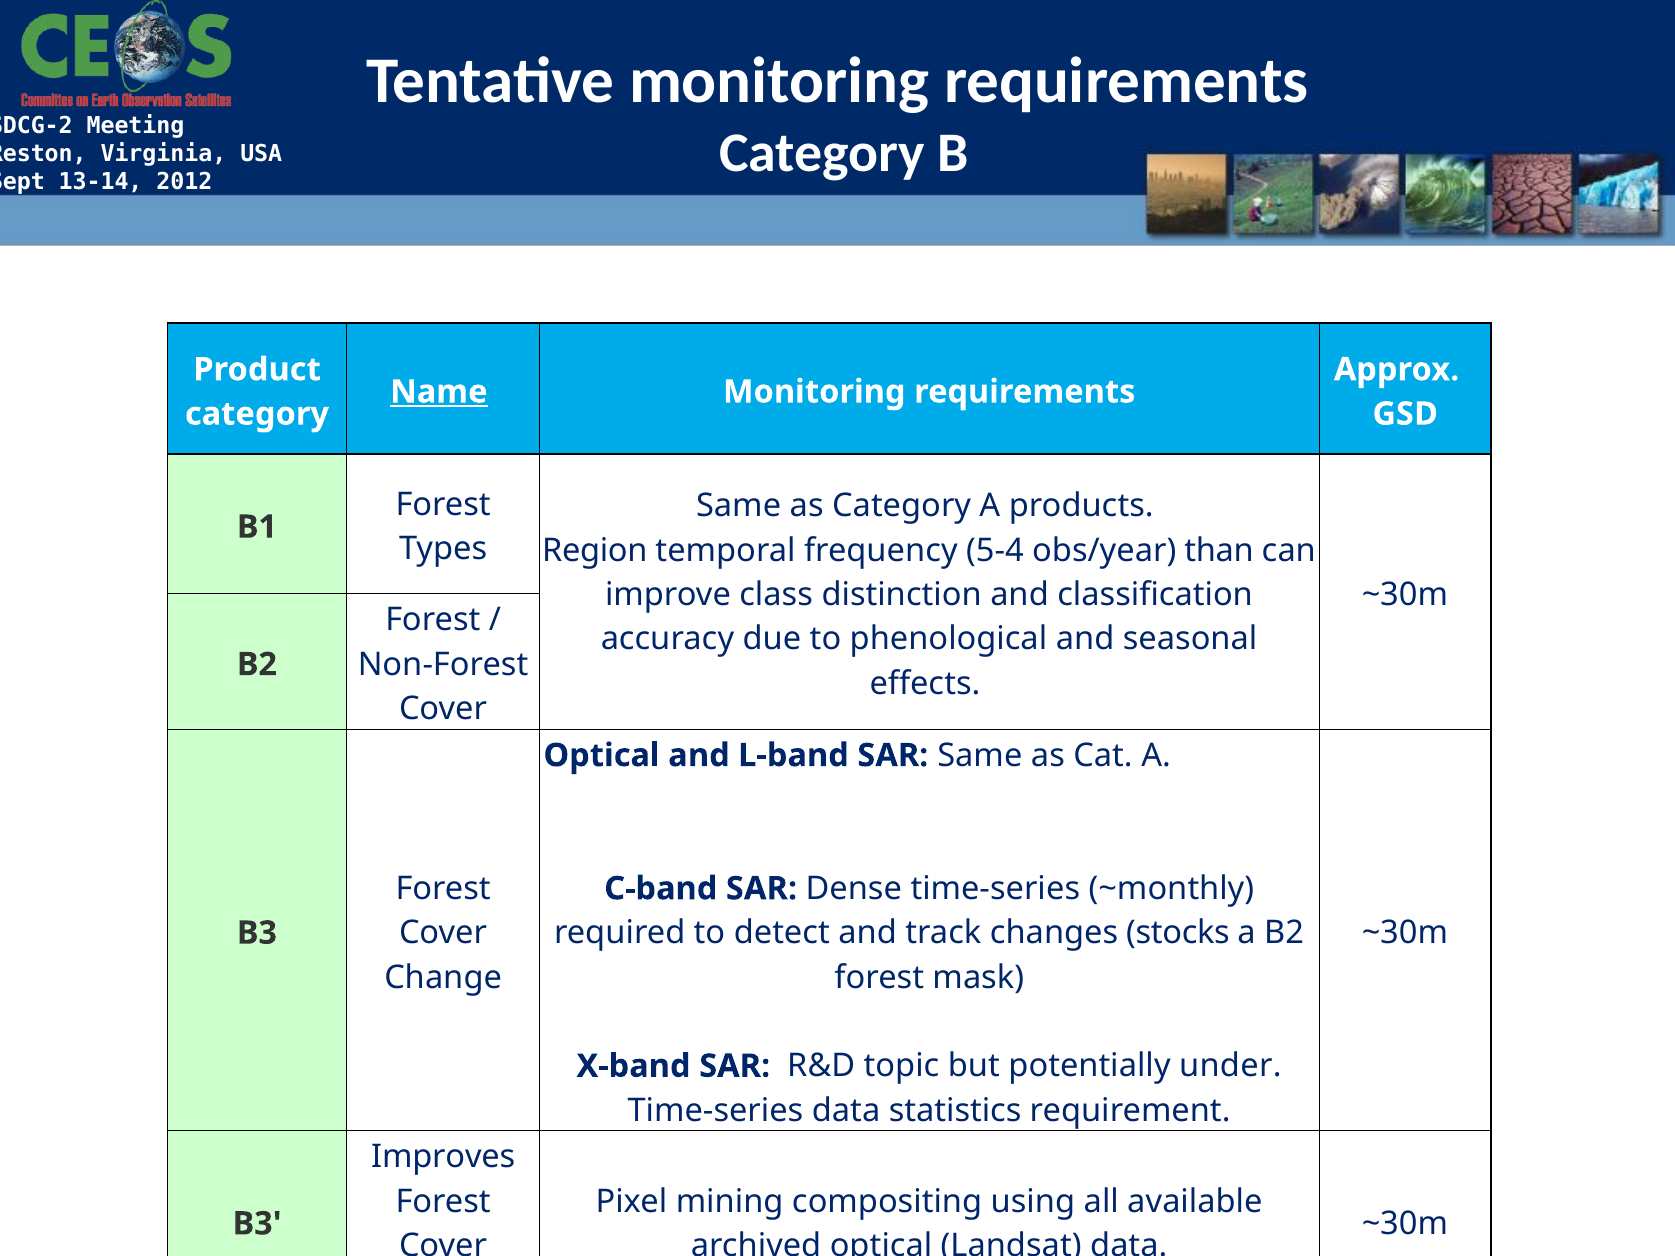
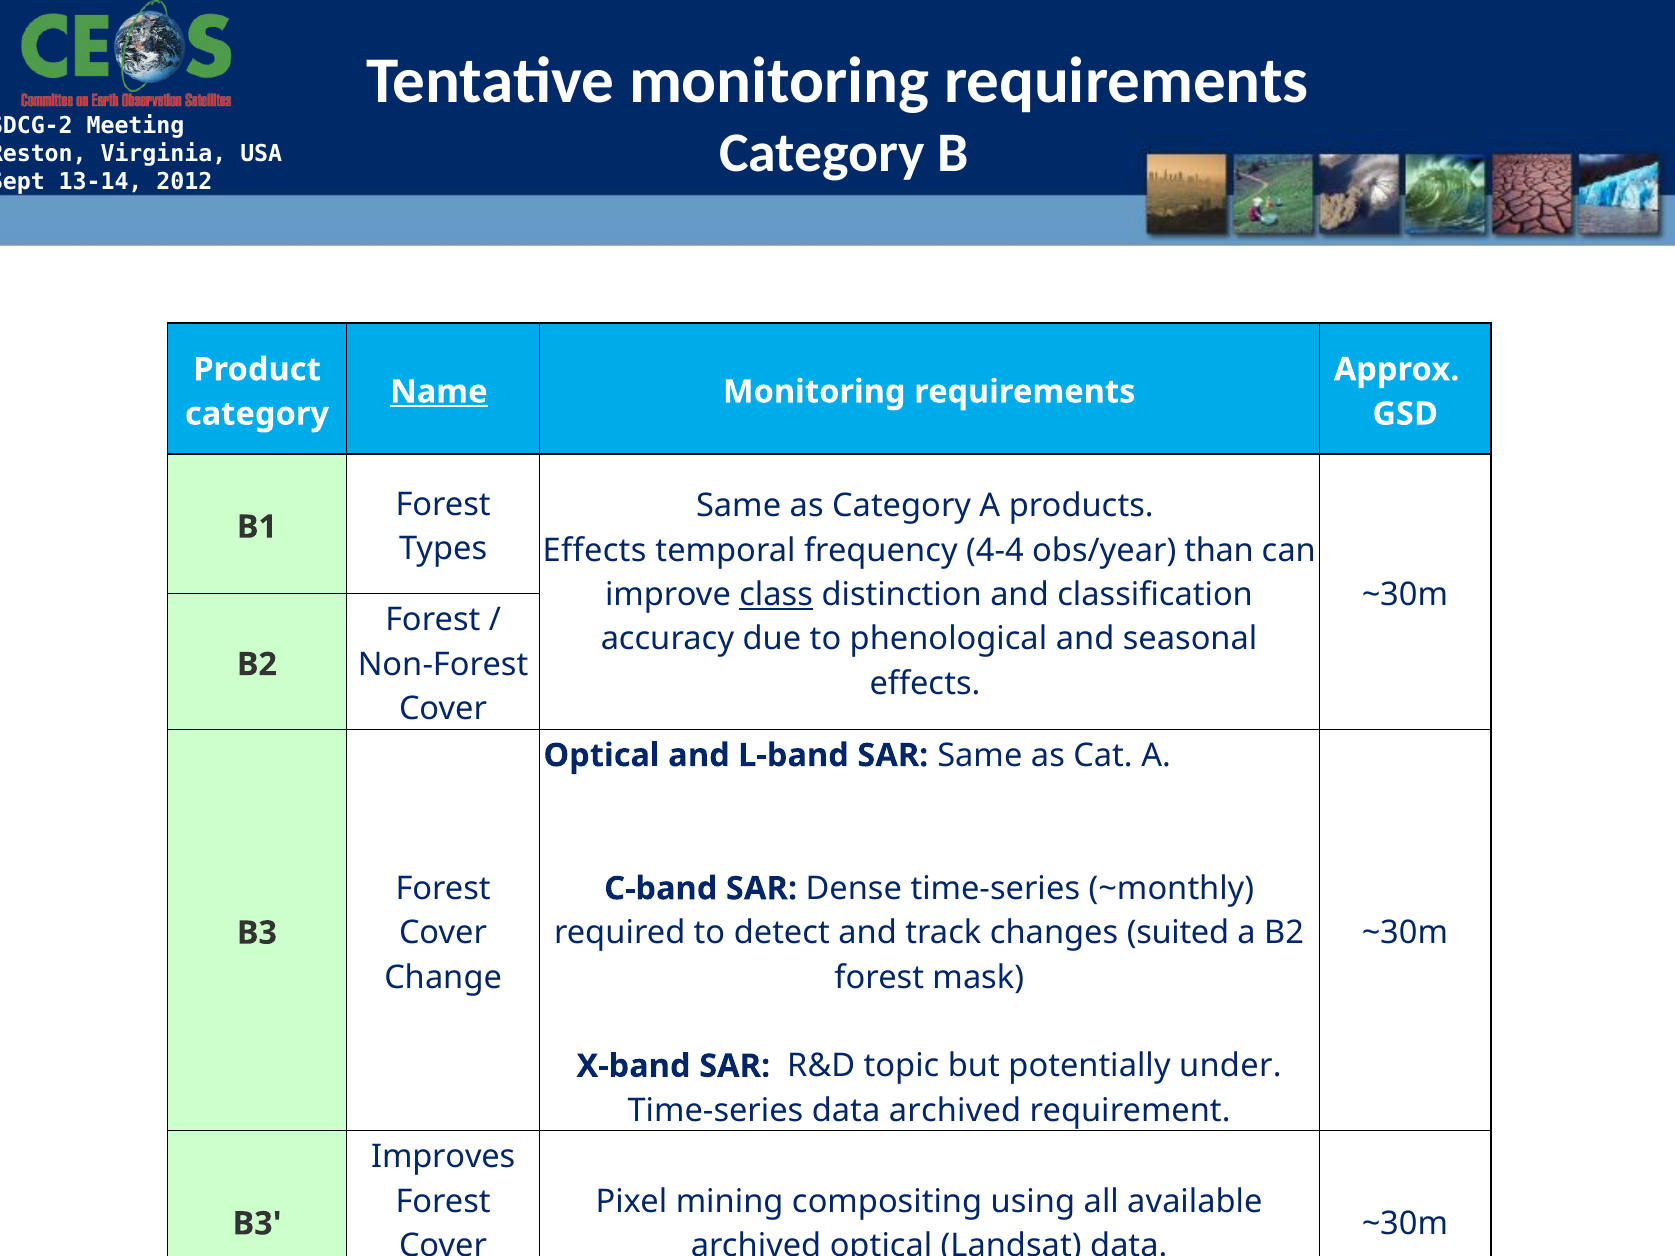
Region at (595, 550): Region -> Effects
5-4: 5-4 -> 4-4
class underline: none -> present
stocks: stocks -> suited
data statistics: statistics -> archived
